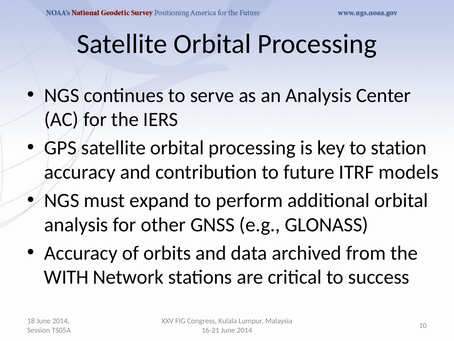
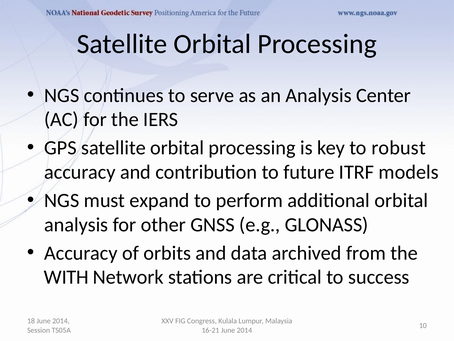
station: station -> robust
